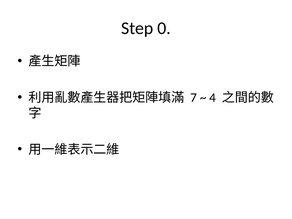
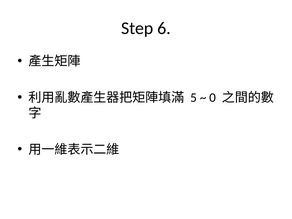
0: 0 -> 6
7: 7 -> 5
4: 4 -> 0
